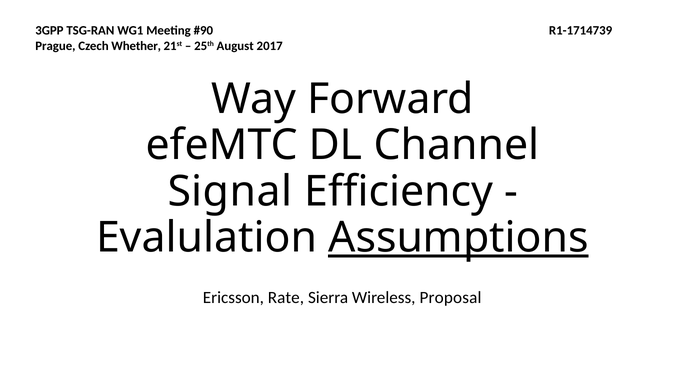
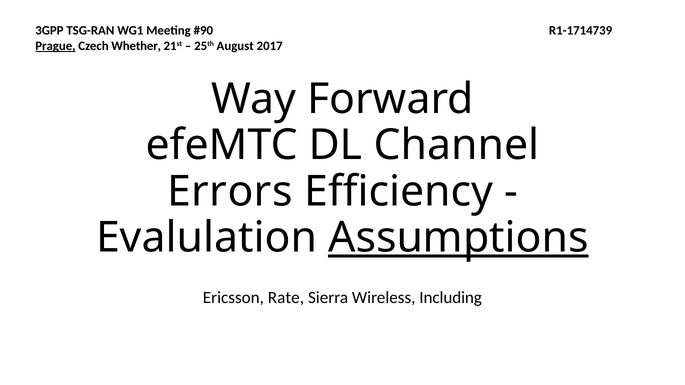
Prague underline: none -> present
Signal: Signal -> Errors
Proposal: Proposal -> Including
